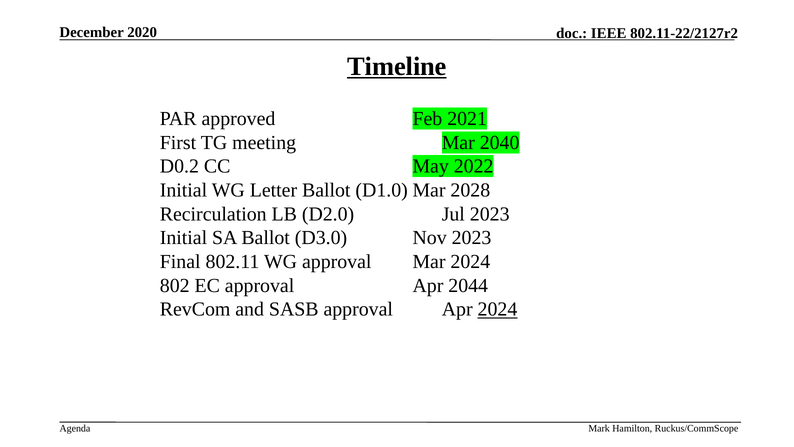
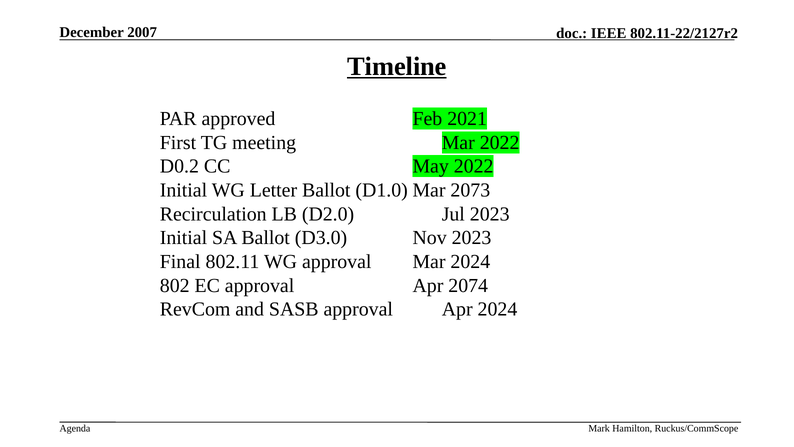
2020: 2020 -> 2007
Mar 2040: 2040 -> 2022
2028: 2028 -> 2073
2044: 2044 -> 2074
2024 at (497, 309) underline: present -> none
